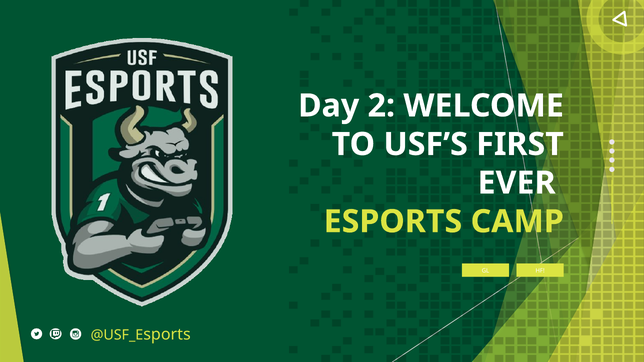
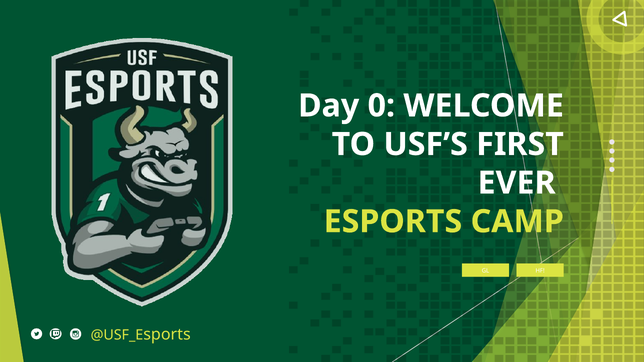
2: 2 -> 0
